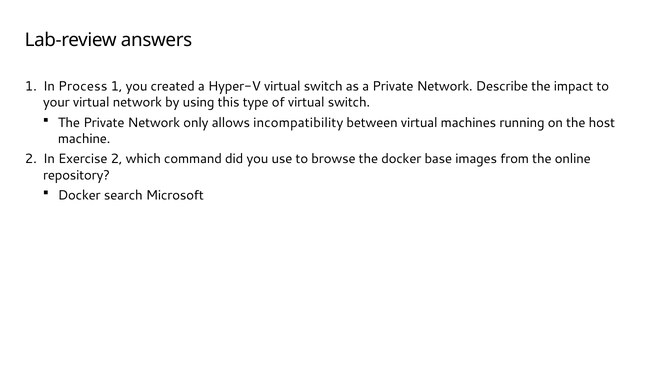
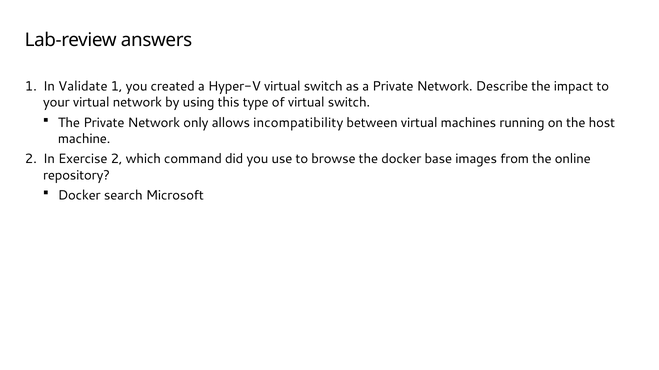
Process: Process -> Validate
